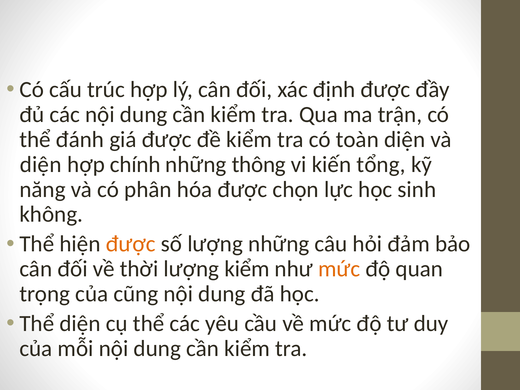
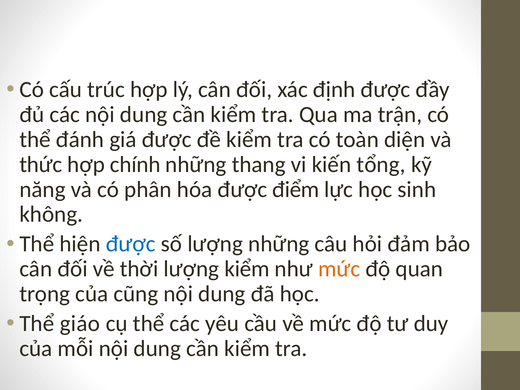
diện at (41, 164): diện -> thức
thông: thông -> thang
chọn: chọn -> điểm
được at (131, 244) colour: orange -> blue
Thể diện: diện -> giáo
